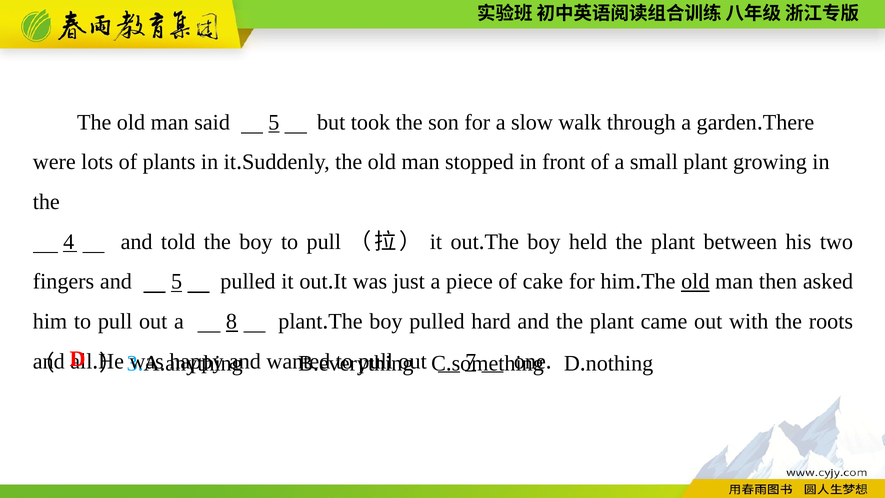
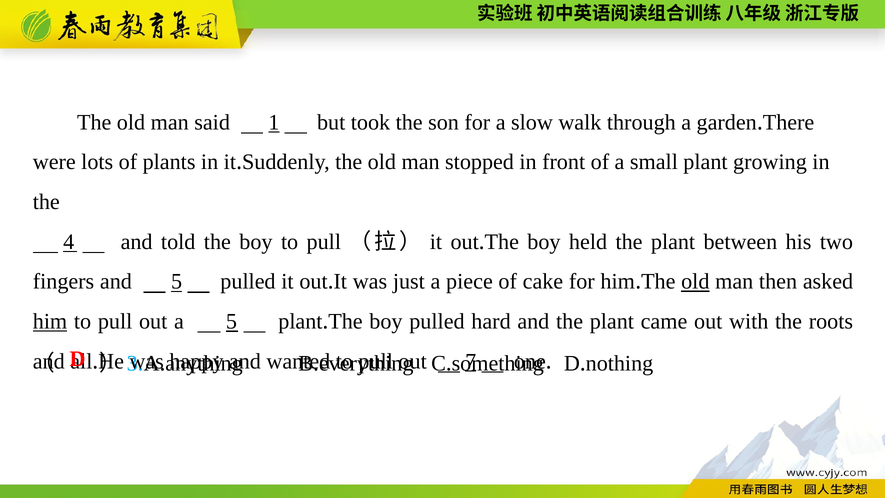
said 5: 5 -> 1
him at (50, 321) underline: none -> present
a 8: 8 -> 5
